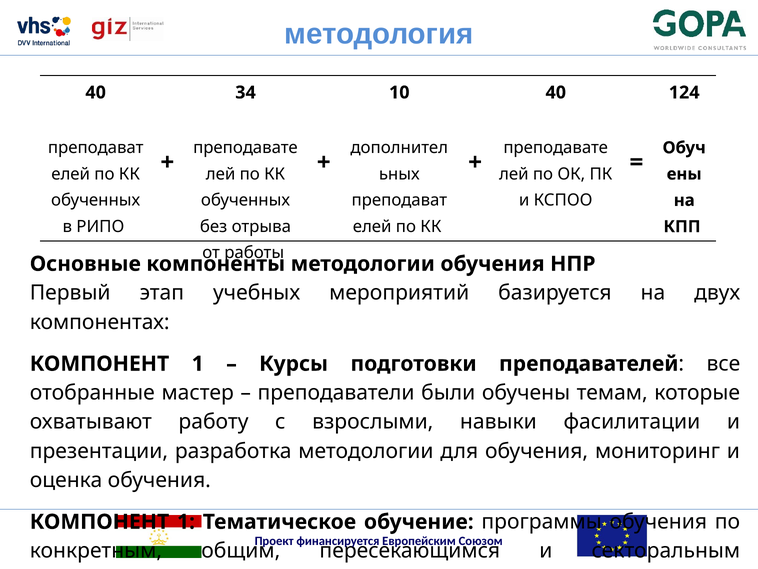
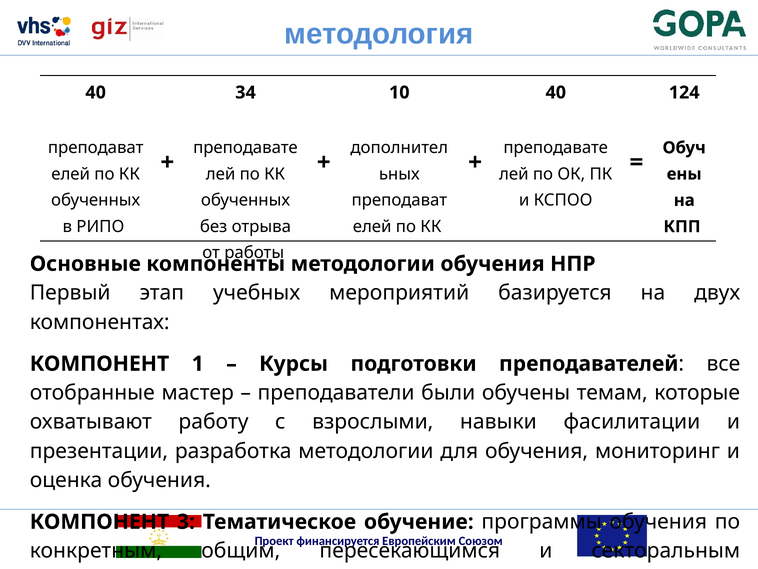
1 at (186, 521): 1 -> 3
